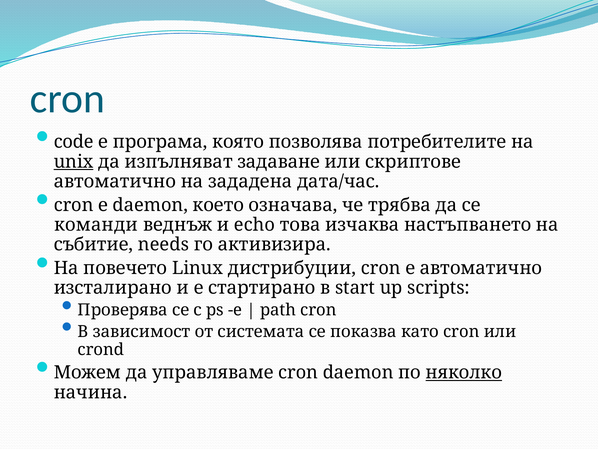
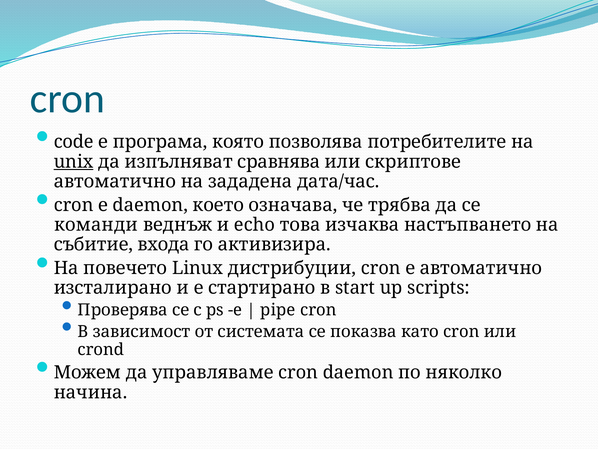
задаване: задаване -> сравнява
needs: needs -> входа
path: path -> pipe
няколко underline: present -> none
